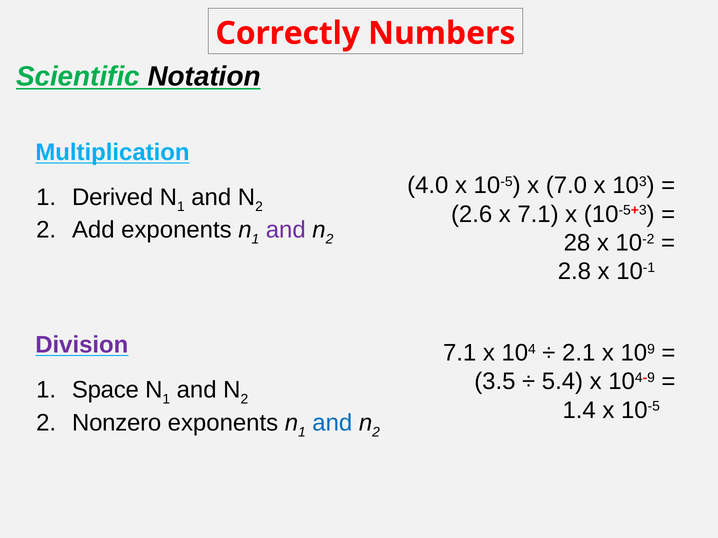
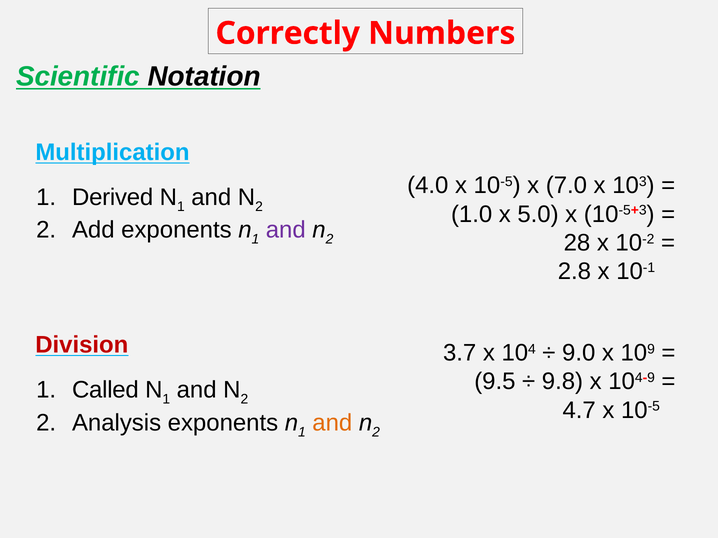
2.6: 2.6 -> 1.0
x 7.1: 7.1 -> 5.0
Division colour: purple -> red
7.1 at (460, 353): 7.1 -> 3.7
2.1: 2.1 -> 9.0
3.5: 3.5 -> 9.5
5.4: 5.4 -> 9.8
Space: Space -> Called
1.4: 1.4 -> 4.7
Nonzero: Nonzero -> Analysis
and at (332, 423) colour: blue -> orange
